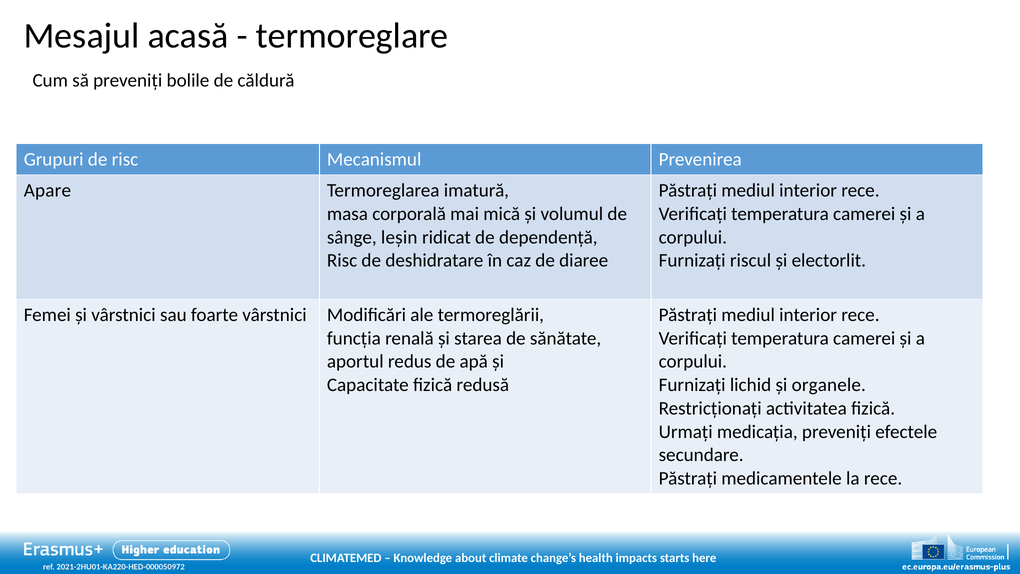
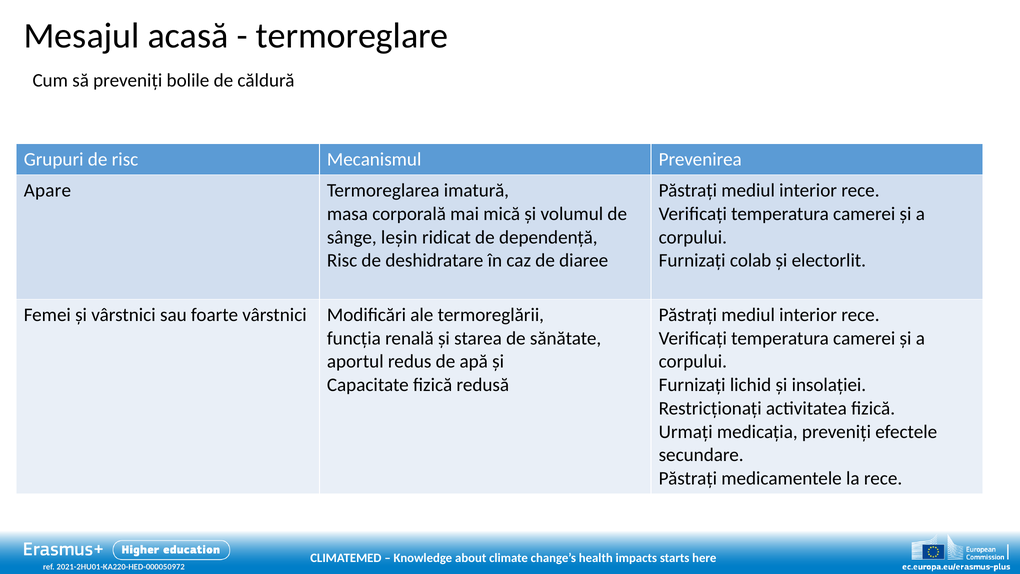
riscul: riscul -> colab
organele: organele -> insolației
